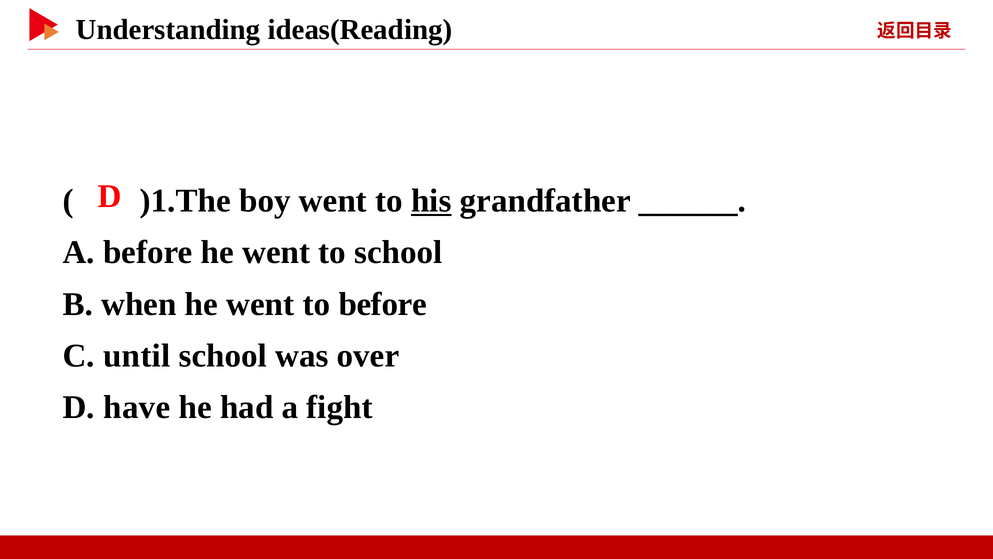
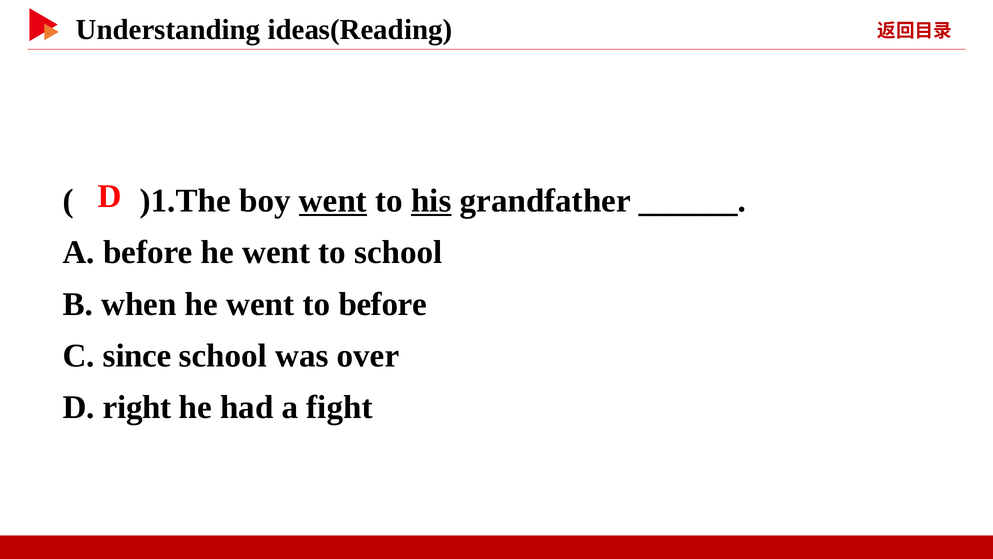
went at (333, 201) underline: none -> present
until: until -> since
have: have -> right
